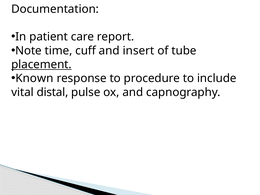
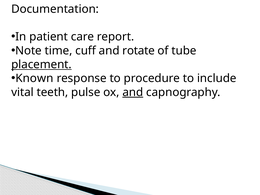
insert: insert -> rotate
distal: distal -> teeth
and at (133, 92) underline: none -> present
